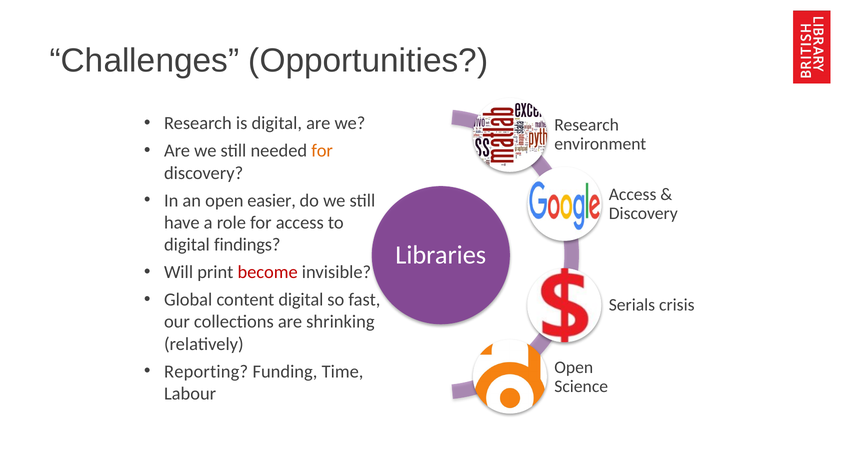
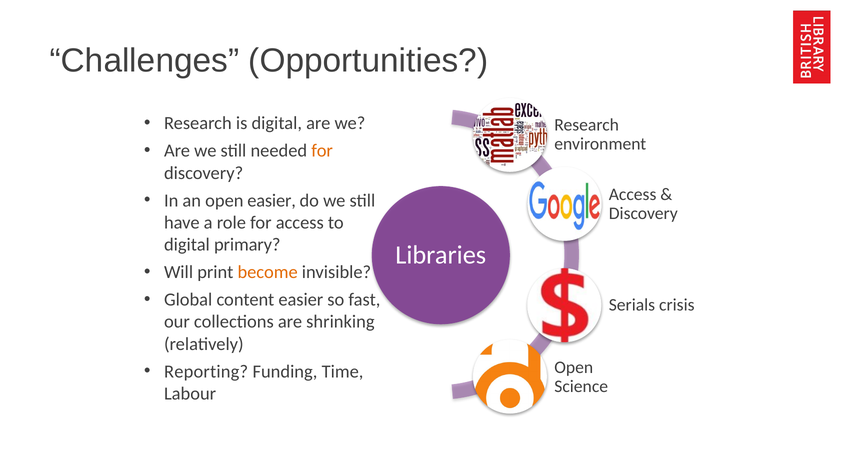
findings: findings -> primary
become colour: red -> orange
content digital: digital -> easier
